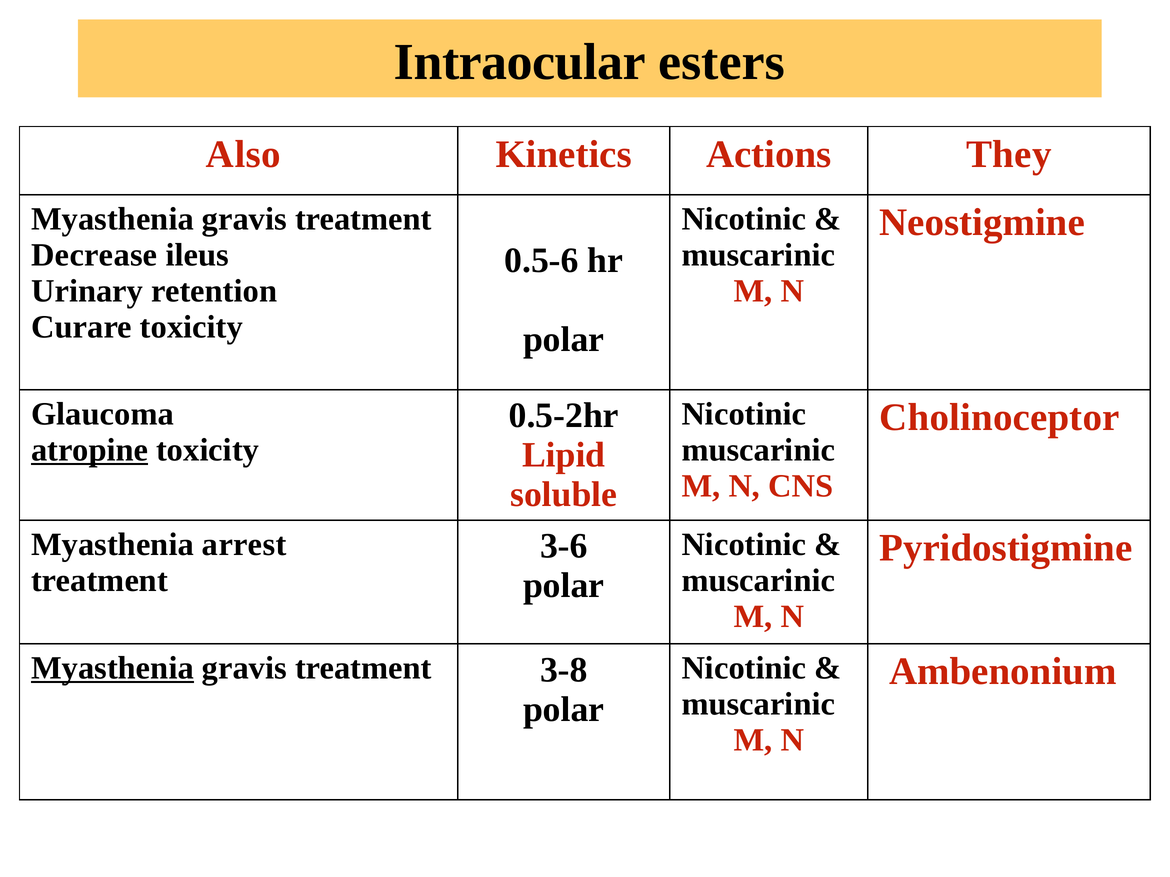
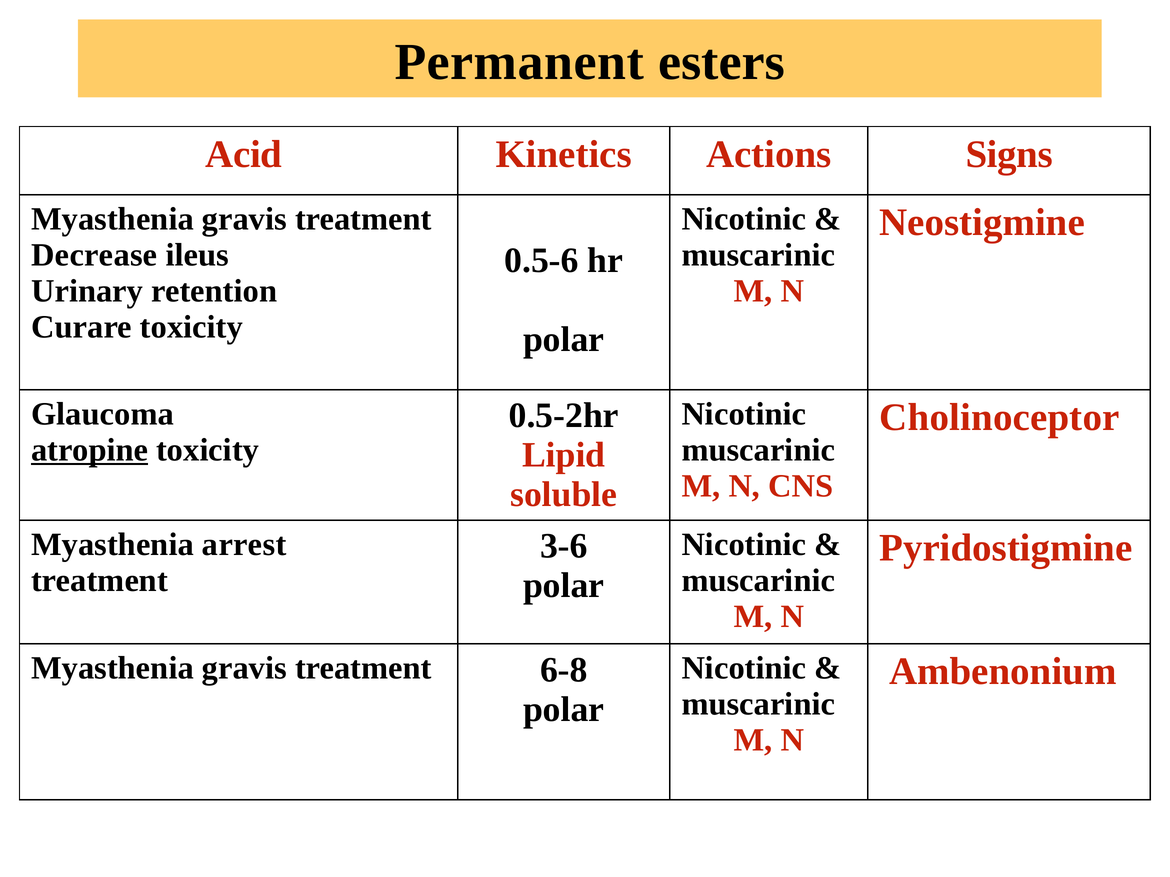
Intraocular: Intraocular -> Permanent
Also: Also -> Acid
They: They -> Signs
Myasthenia at (112, 668) underline: present -> none
3-8: 3-8 -> 6-8
